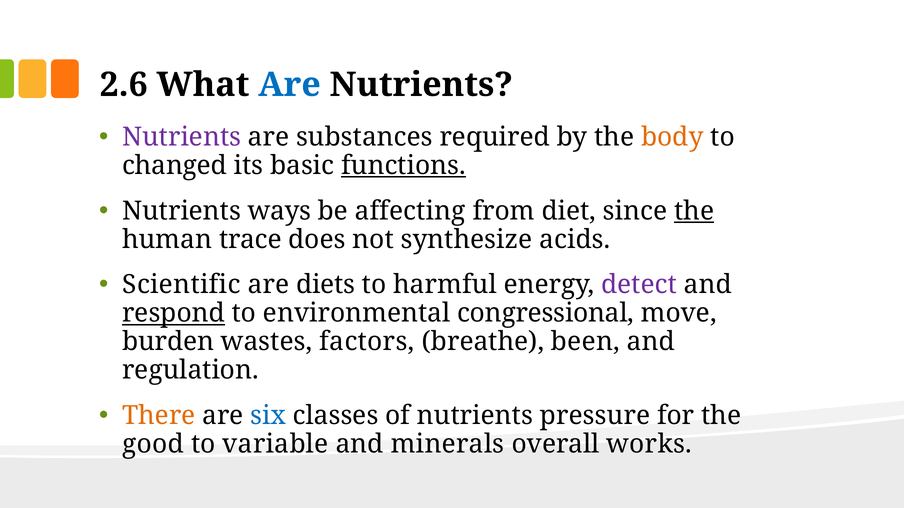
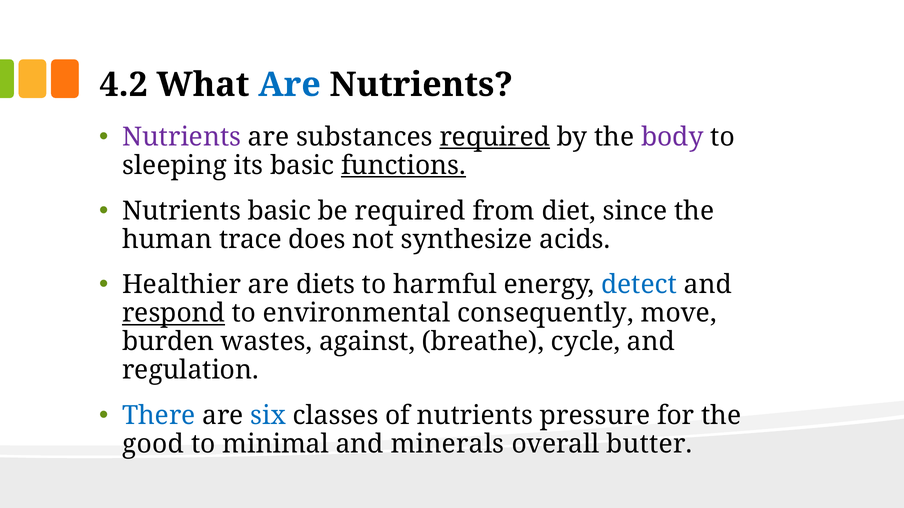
2.6: 2.6 -> 4.2
required at (495, 137) underline: none -> present
body colour: orange -> purple
changed: changed -> sleeping
Nutrients ways: ways -> basic
be affecting: affecting -> required
the at (694, 211) underline: present -> none
Scientific: Scientific -> Healthier
detect colour: purple -> blue
congressional: congressional -> consequently
factors: factors -> against
been: been -> cycle
There colour: orange -> blue
variable: variable -> minimal
works: works -> butter
